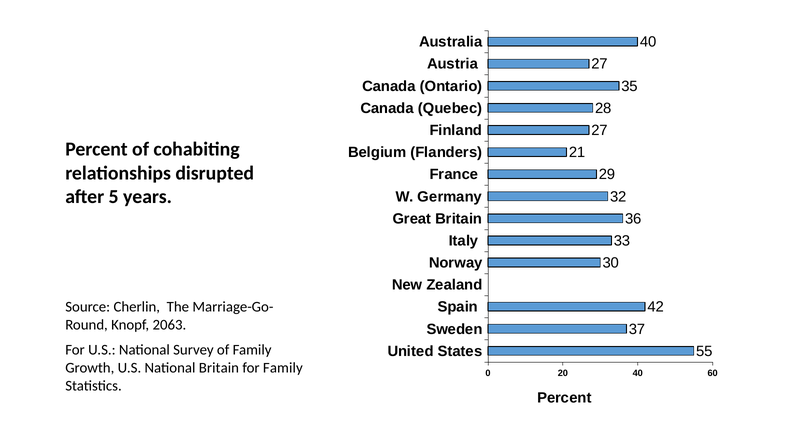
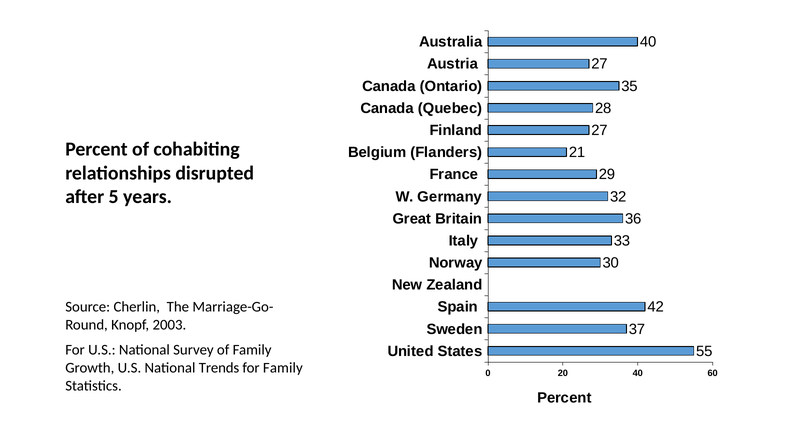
2063: 2063 -> 2003
National Britain: Britain -> Trends
